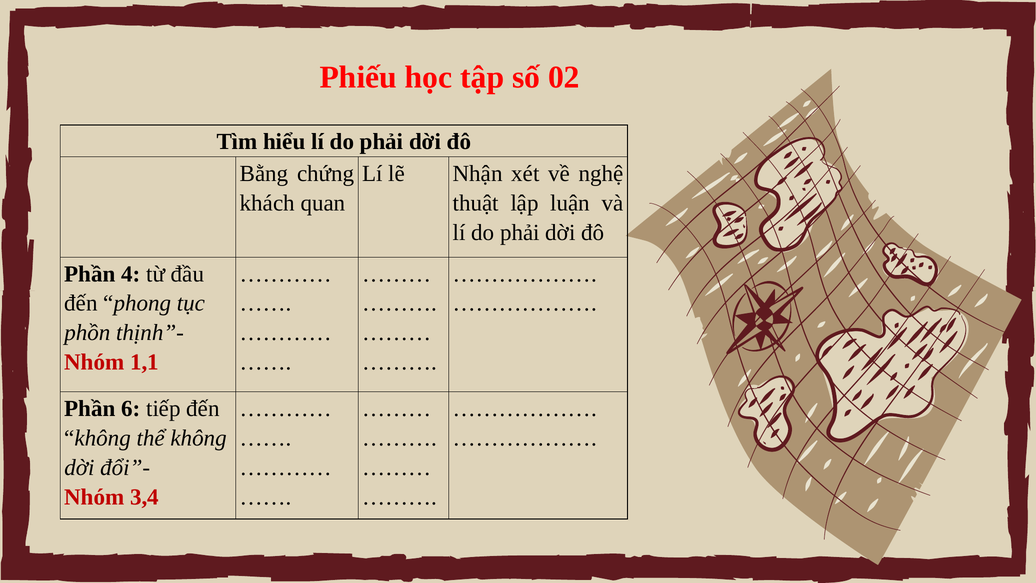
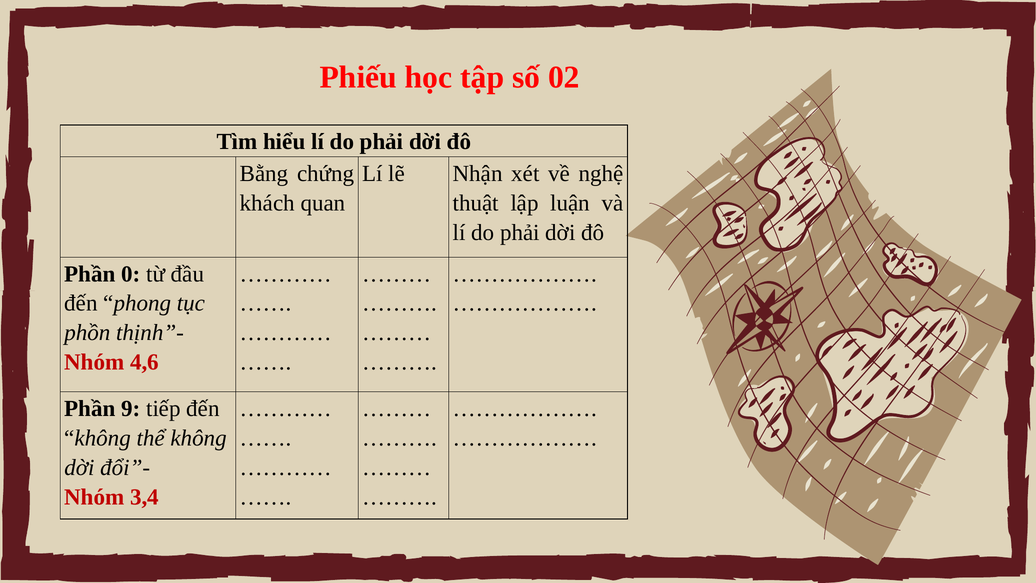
4: 4 -> 0
1,1: 1,1 -> 4,6
6: 6 -> 9
